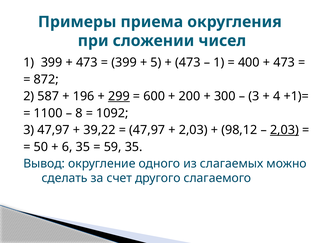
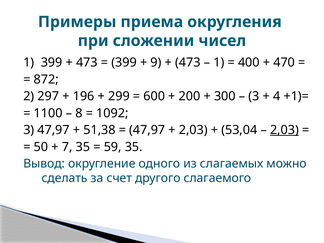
5: 5 -> 9
473 at (284, 63): 473 -> 470
587: 587 -> 297
299 underline: present -> none
39,22: 39,22 -> 51,38
98,12: 98,12 -> 53,04
6: 6 -> 7
